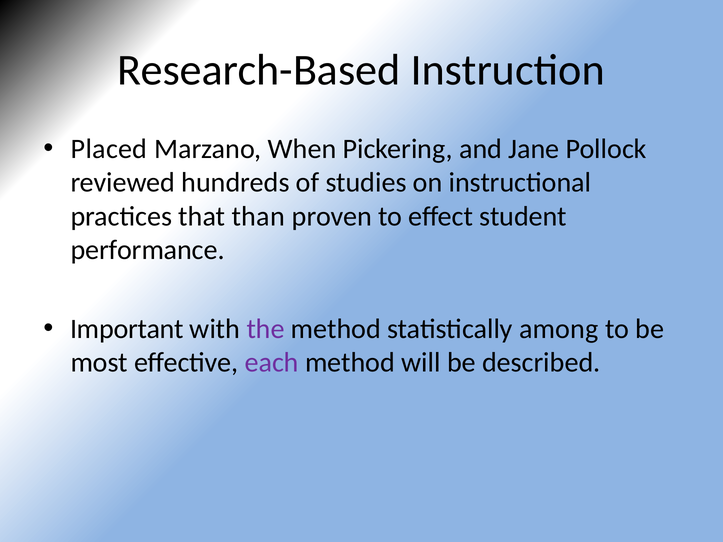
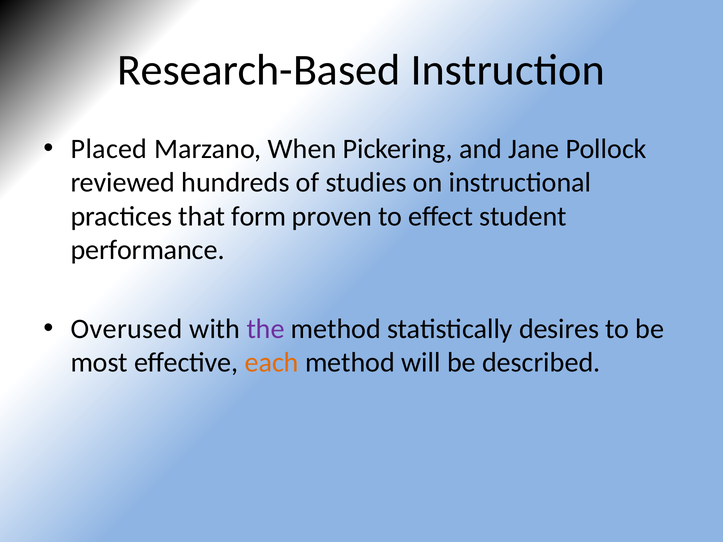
than: than -> form
Important: Important -> Overused
among: among -> desires
each colour: purple -> orange
